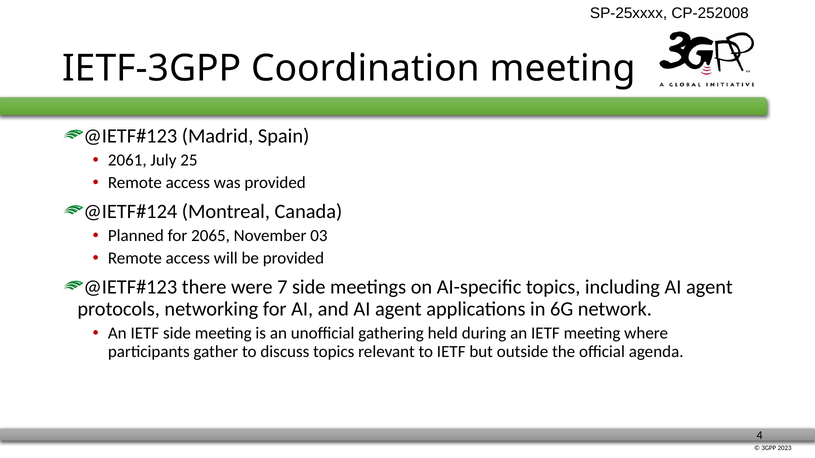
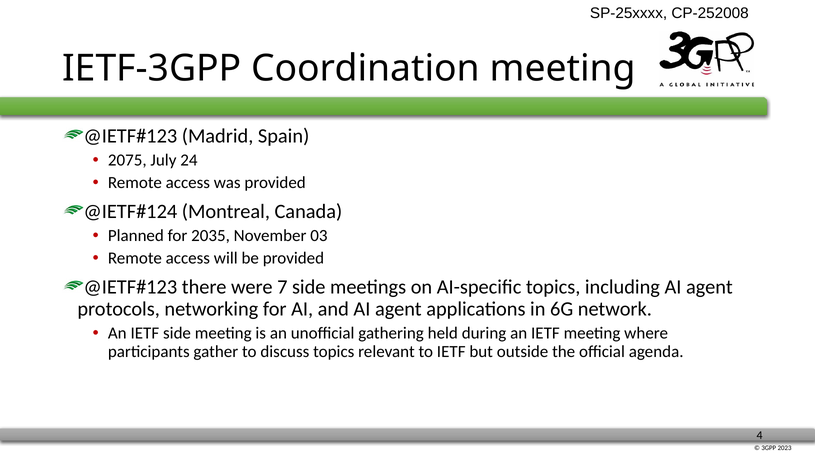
2061: 2061 -> 2075
25: 25 -> 24
2065: 2065 -> 2035
